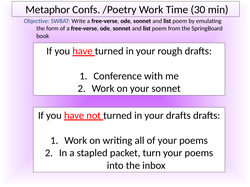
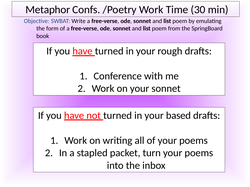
your drafts: drafts -> based
